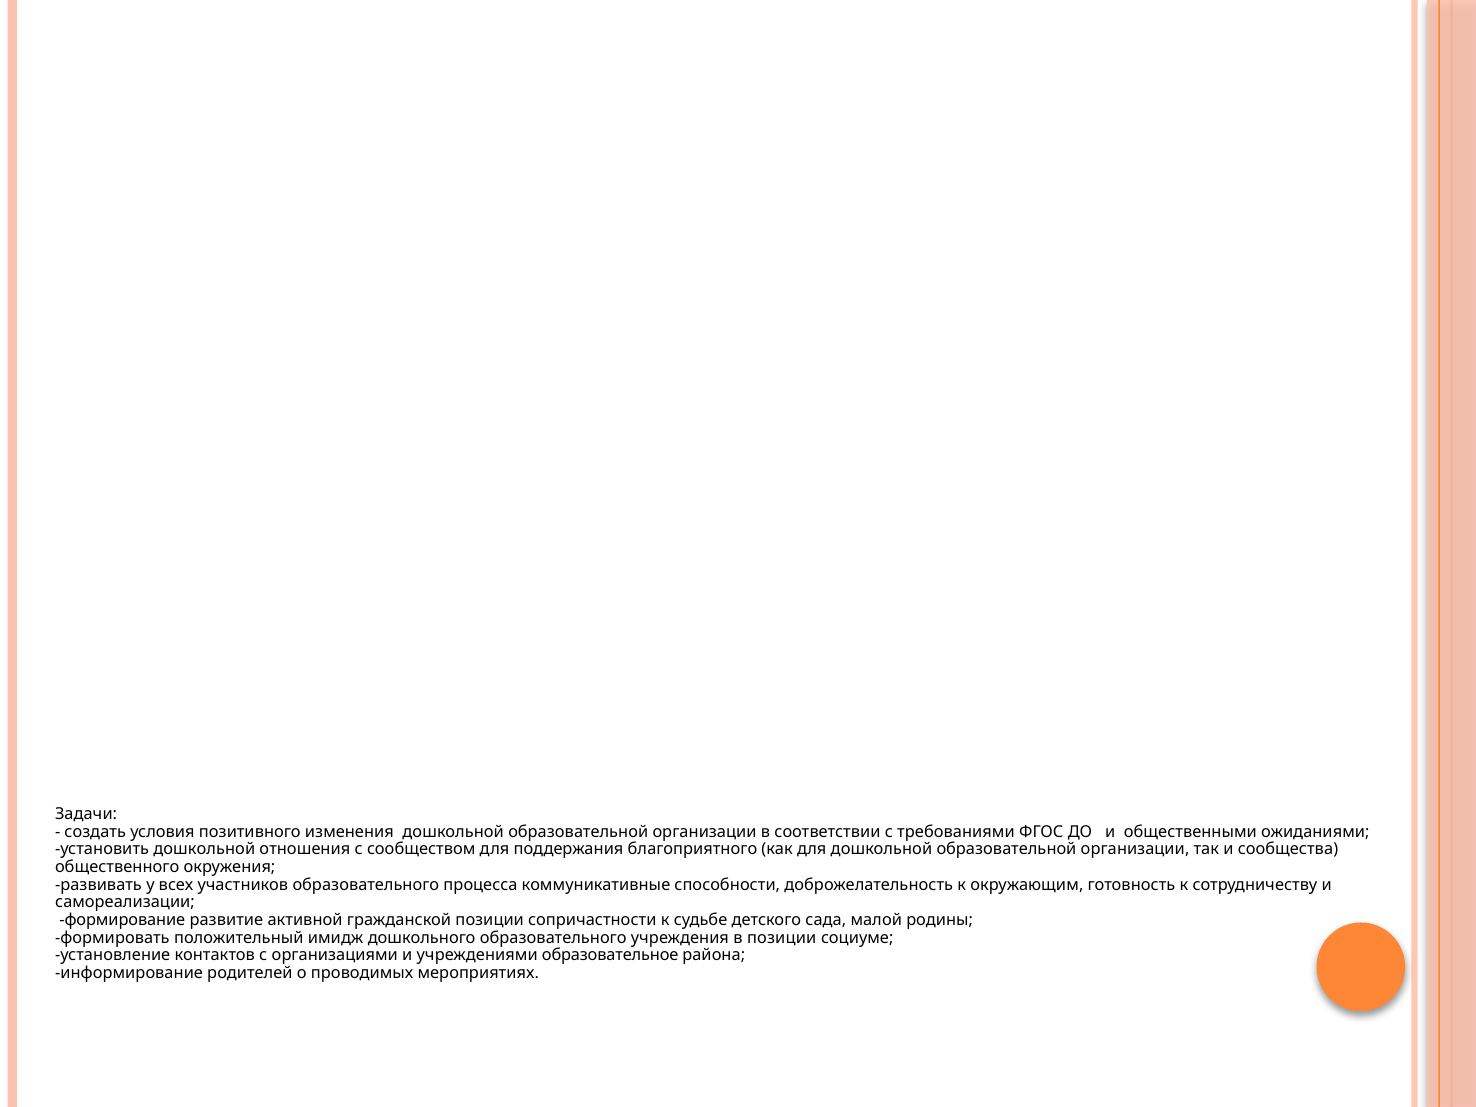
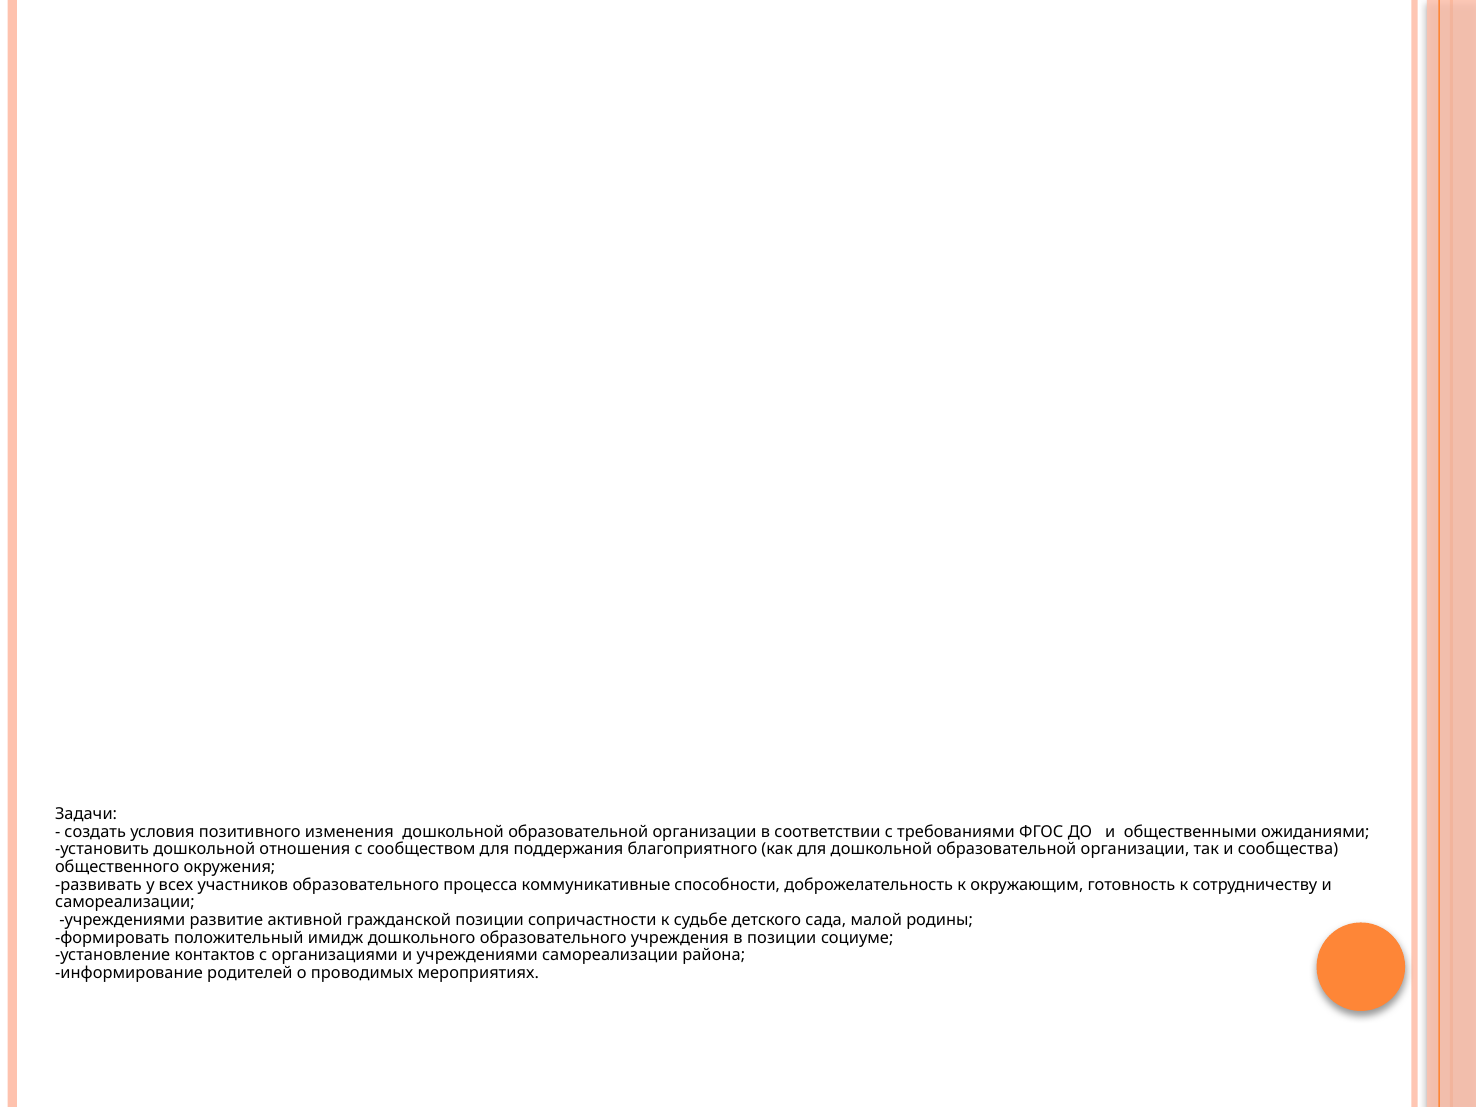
формирование at (122, 920): формирование -> учреждениями
учреждениями образовательное: образовательное -> самореализации
